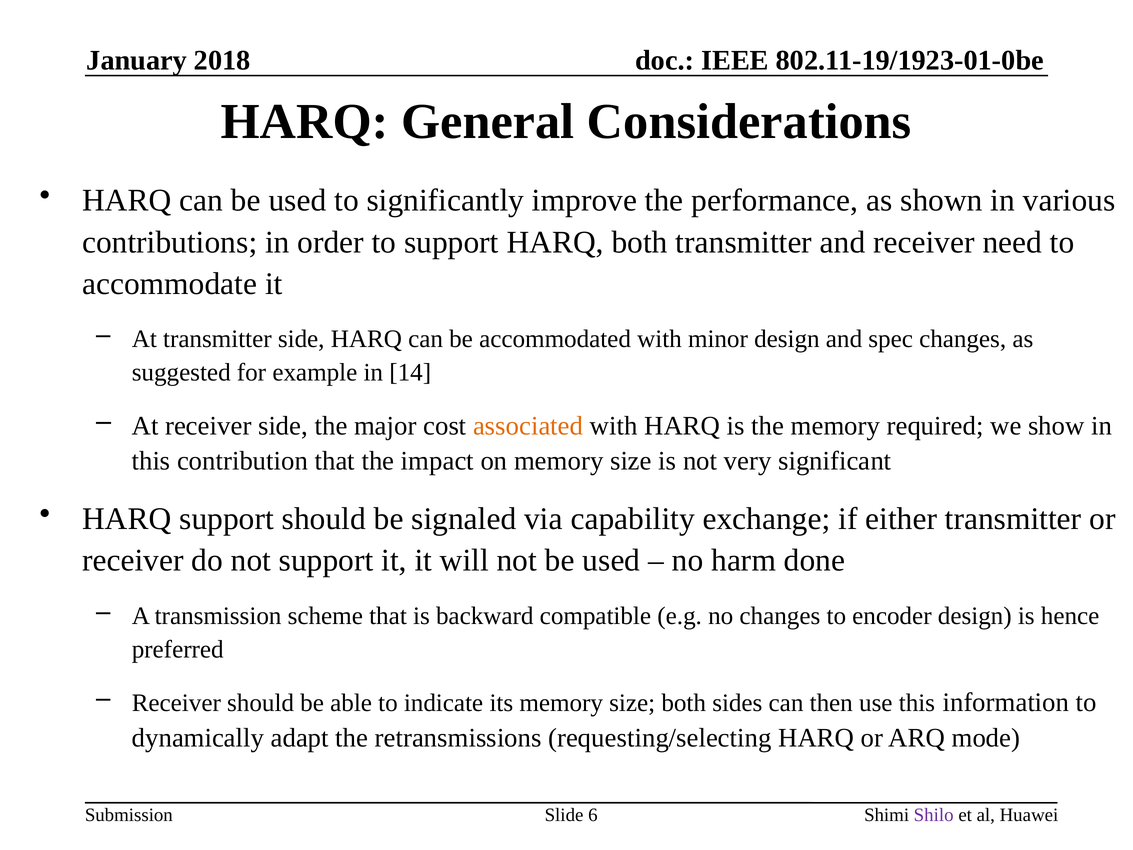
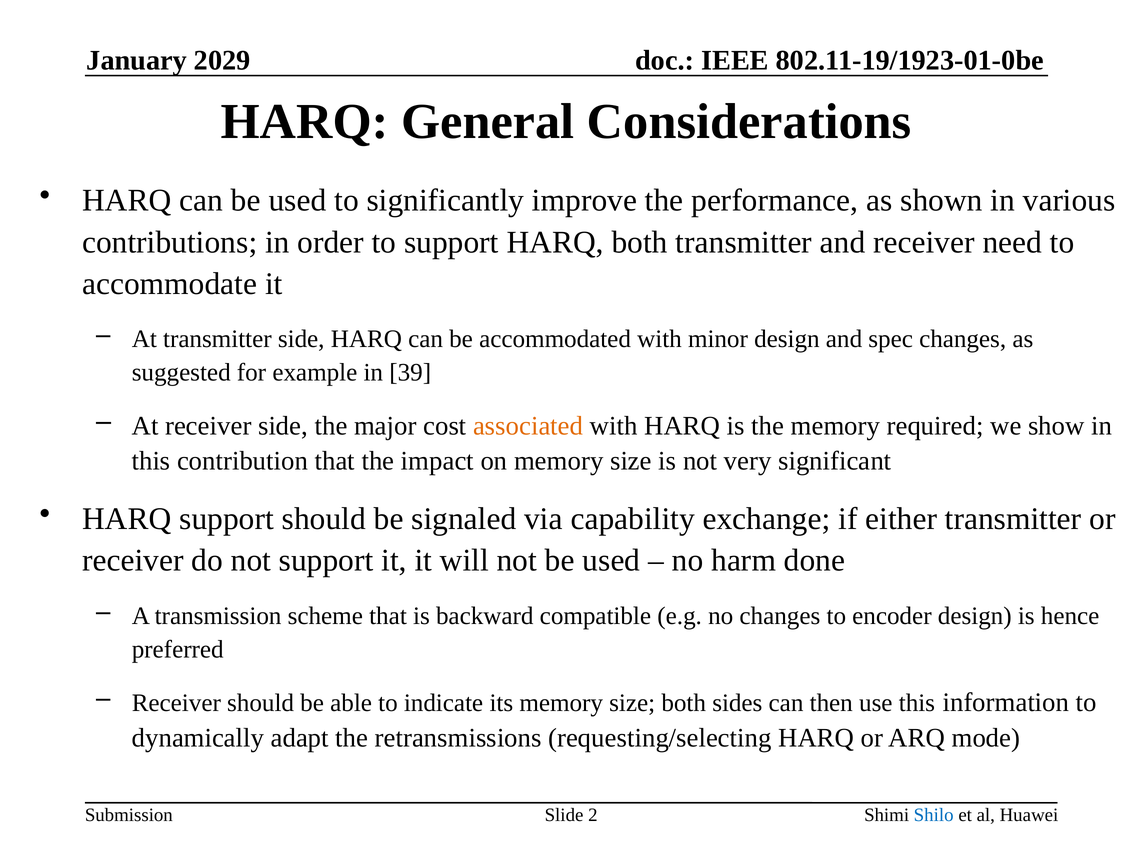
2018: 2018 -> 2029
14: 14 -> 39
6: 6 -> 2
Shilo colour: purple -> blue
